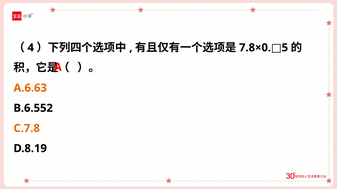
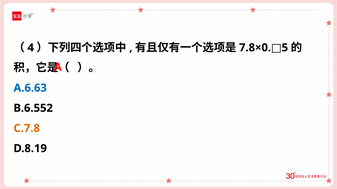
A.6.63 colour: orange -> blue
